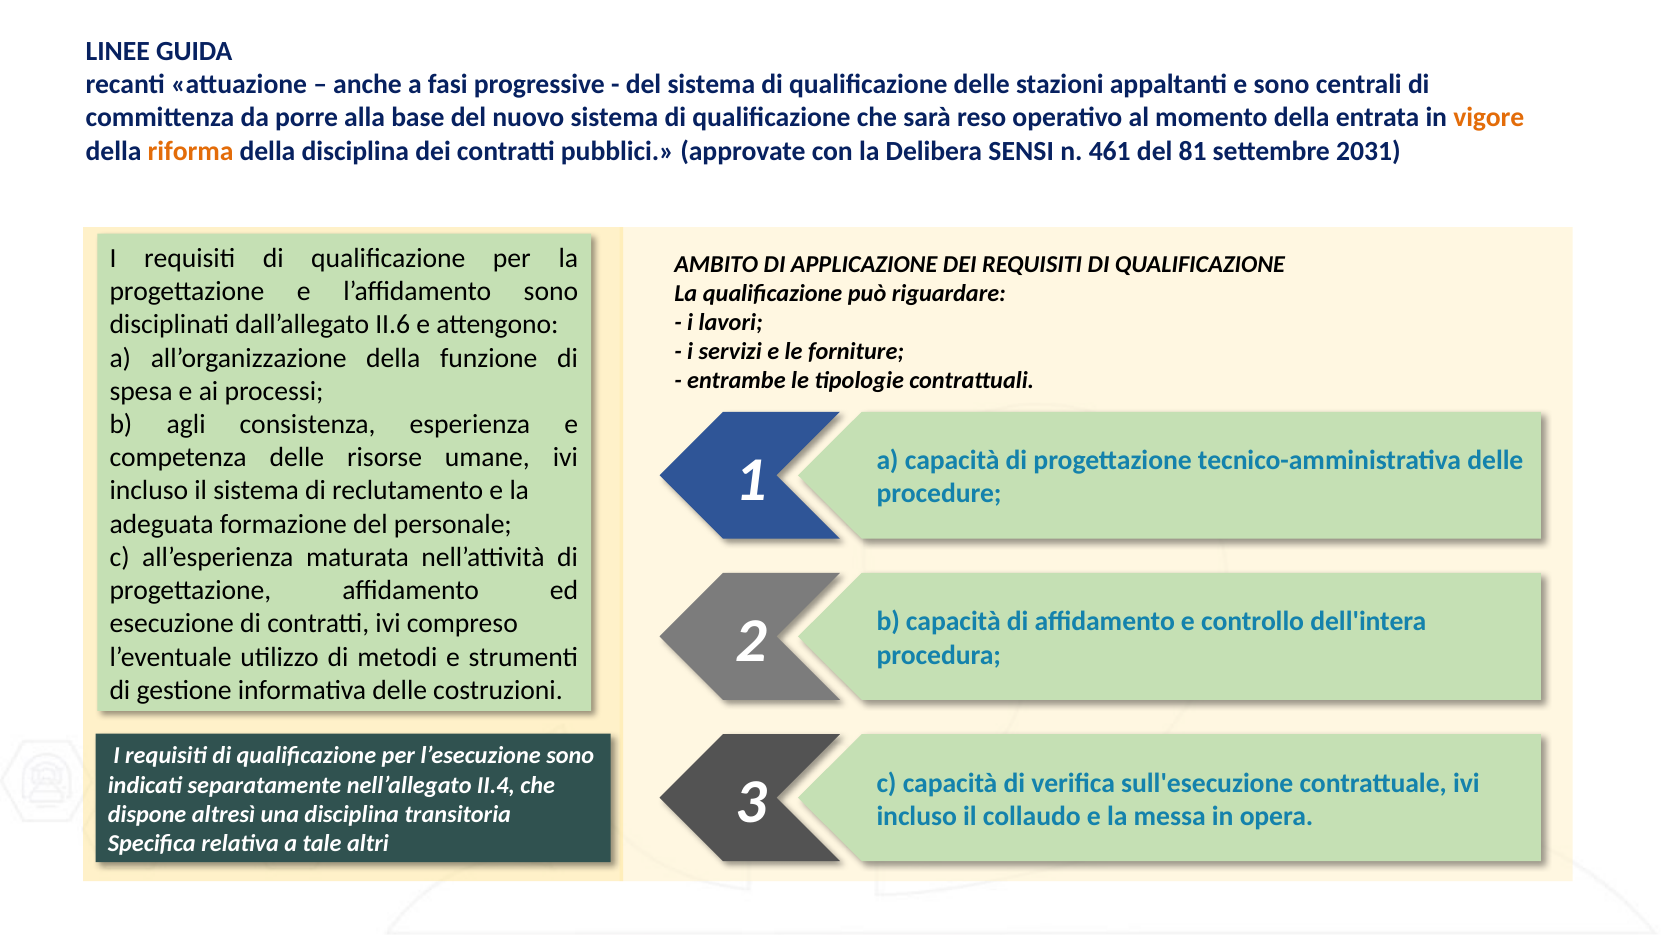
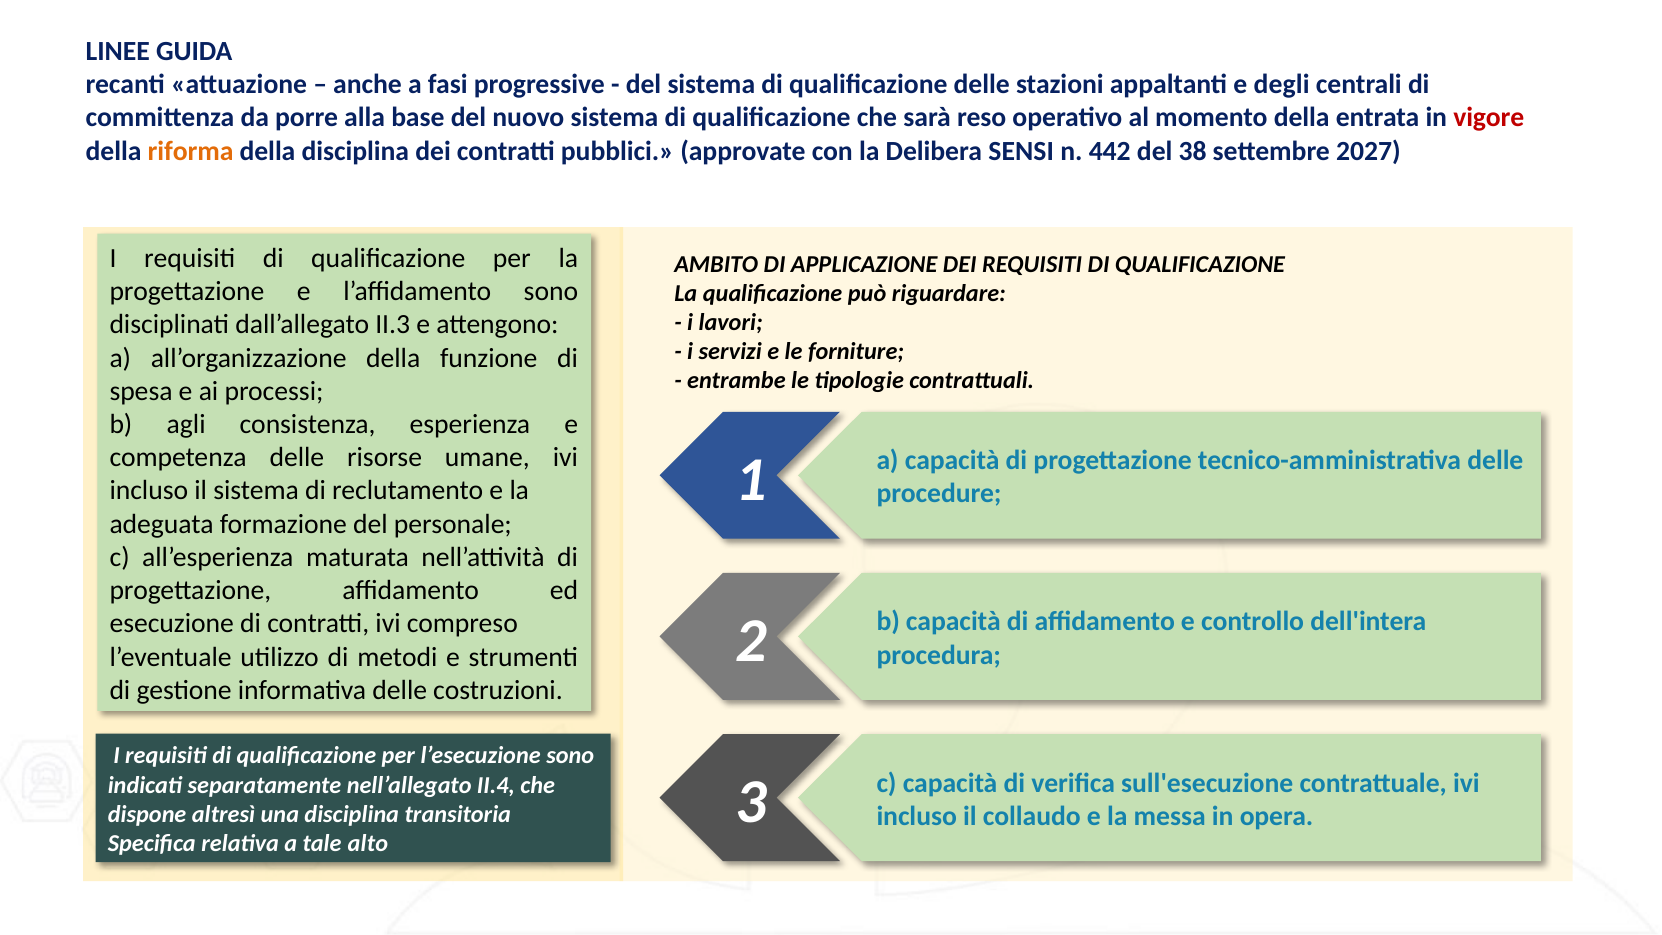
e sono: sono -> degli
vigore colour: orange -> red
461: 461 -> 442
81: 81 -> 38
2031: 2031 -> 2027
II.6: II.6 -> II.3
altri: altri -> alto
